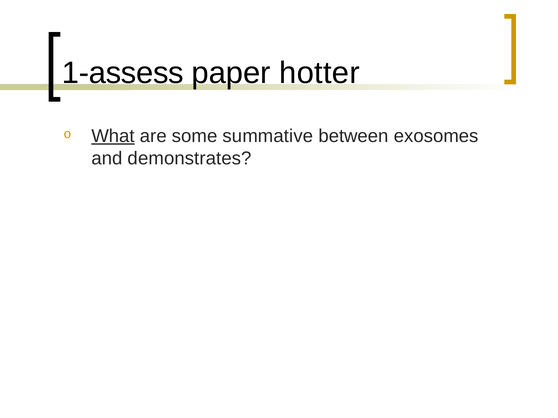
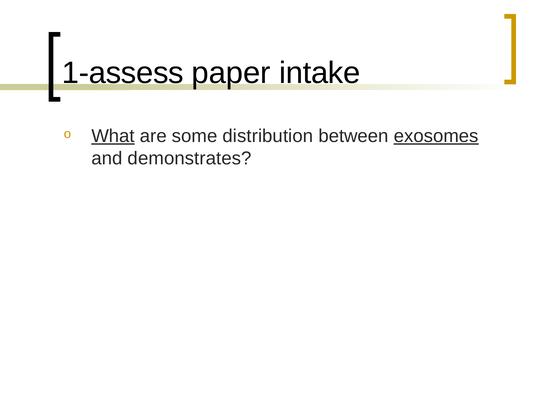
hotter: hotter -> intake
summative: summative -> distribution
exosomes underline: none -> present
